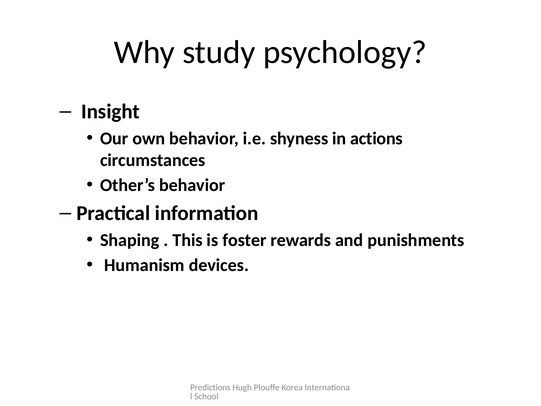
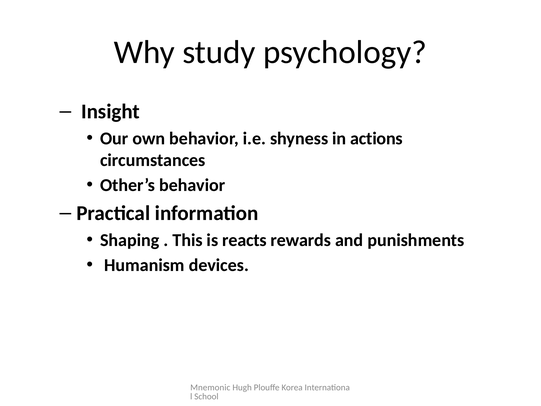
foster: foster -> reacts
Predictions: Predictions -> Mnemonic
